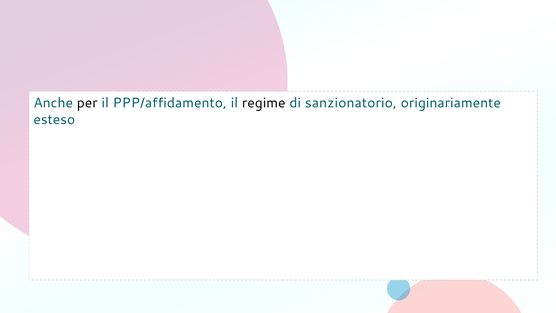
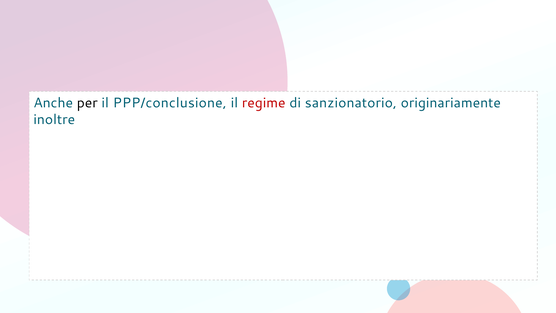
PPP/affidamento: PPP/affidamento -> PPP/conclusione
regime colour: black -> red
esteso: esteso -> inoltre
